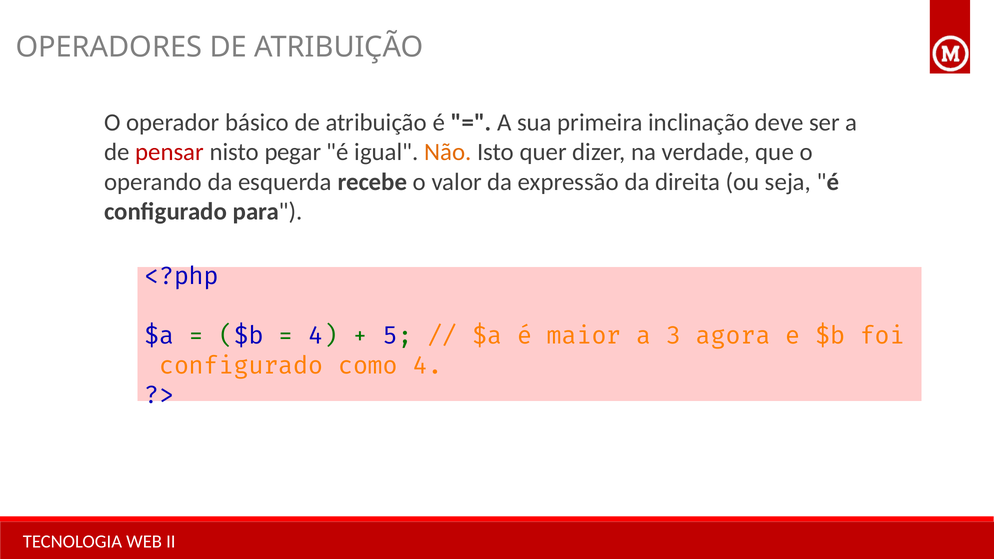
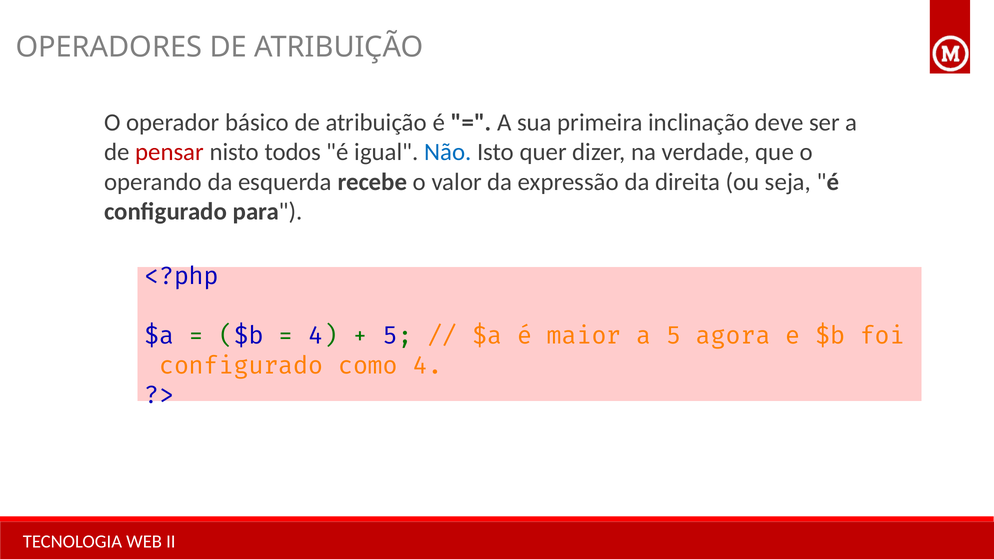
pegar: pegar -> todos
Não colour: orange -> blue
a 3: 3 -> 5
